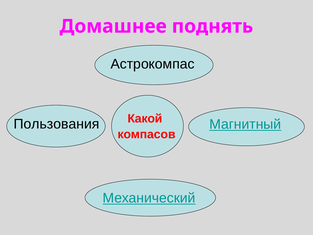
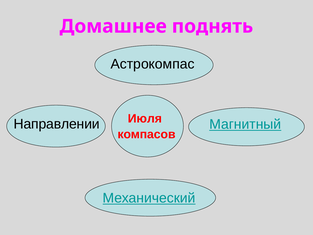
Какой: Какой -> Июля
Пользования: Пользования -> Направлении
